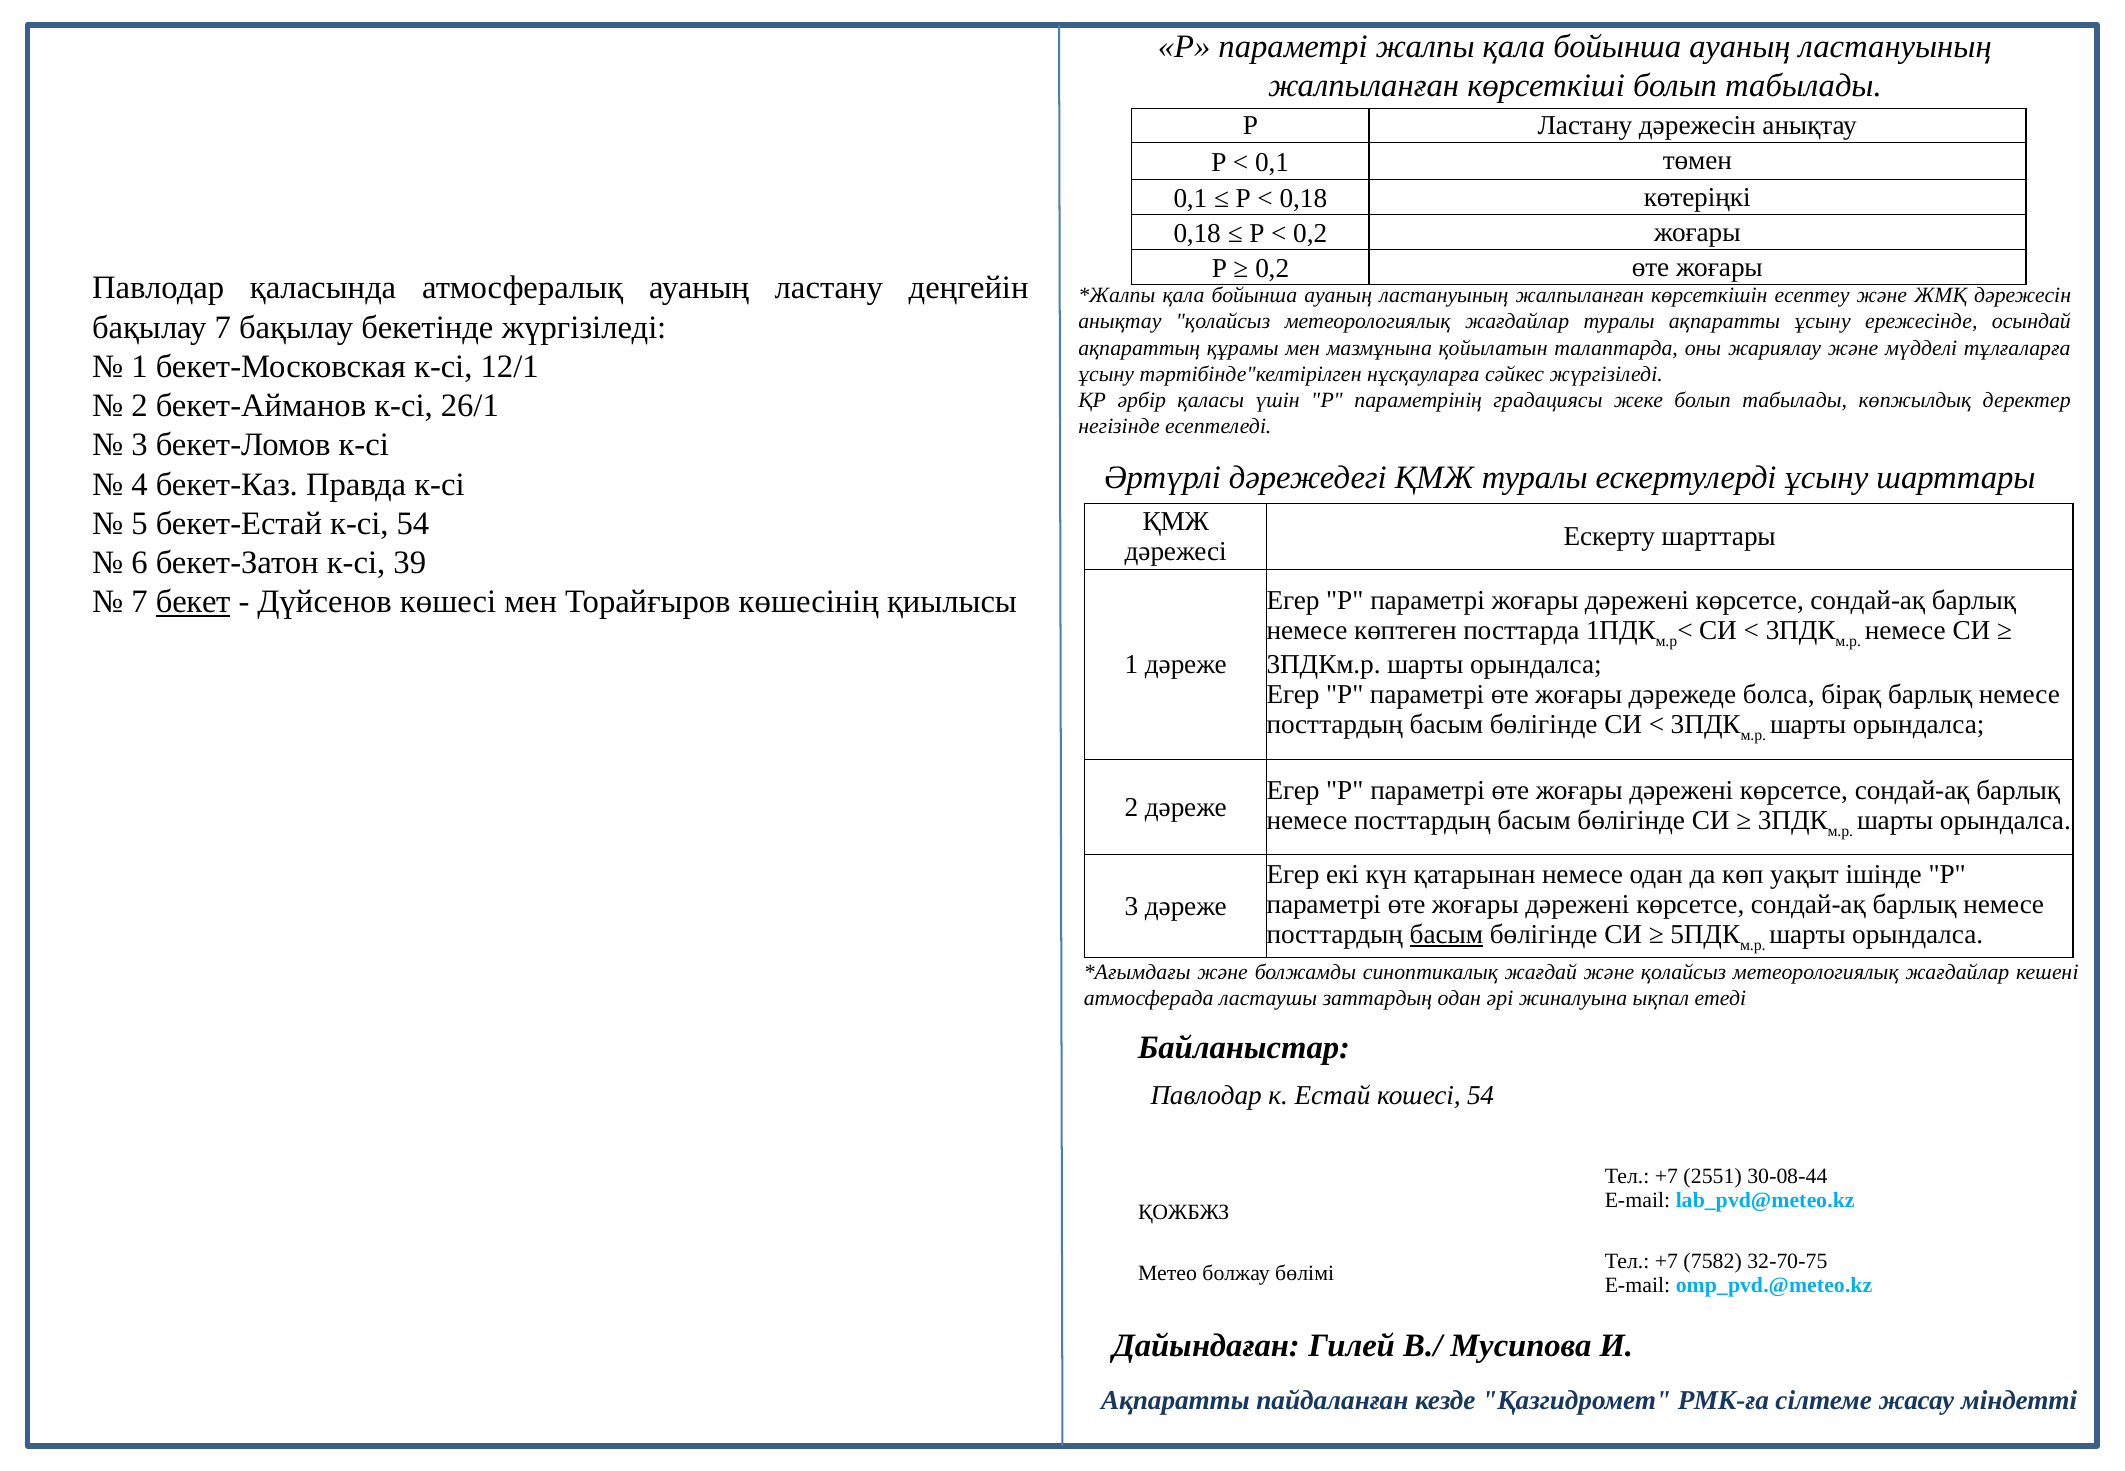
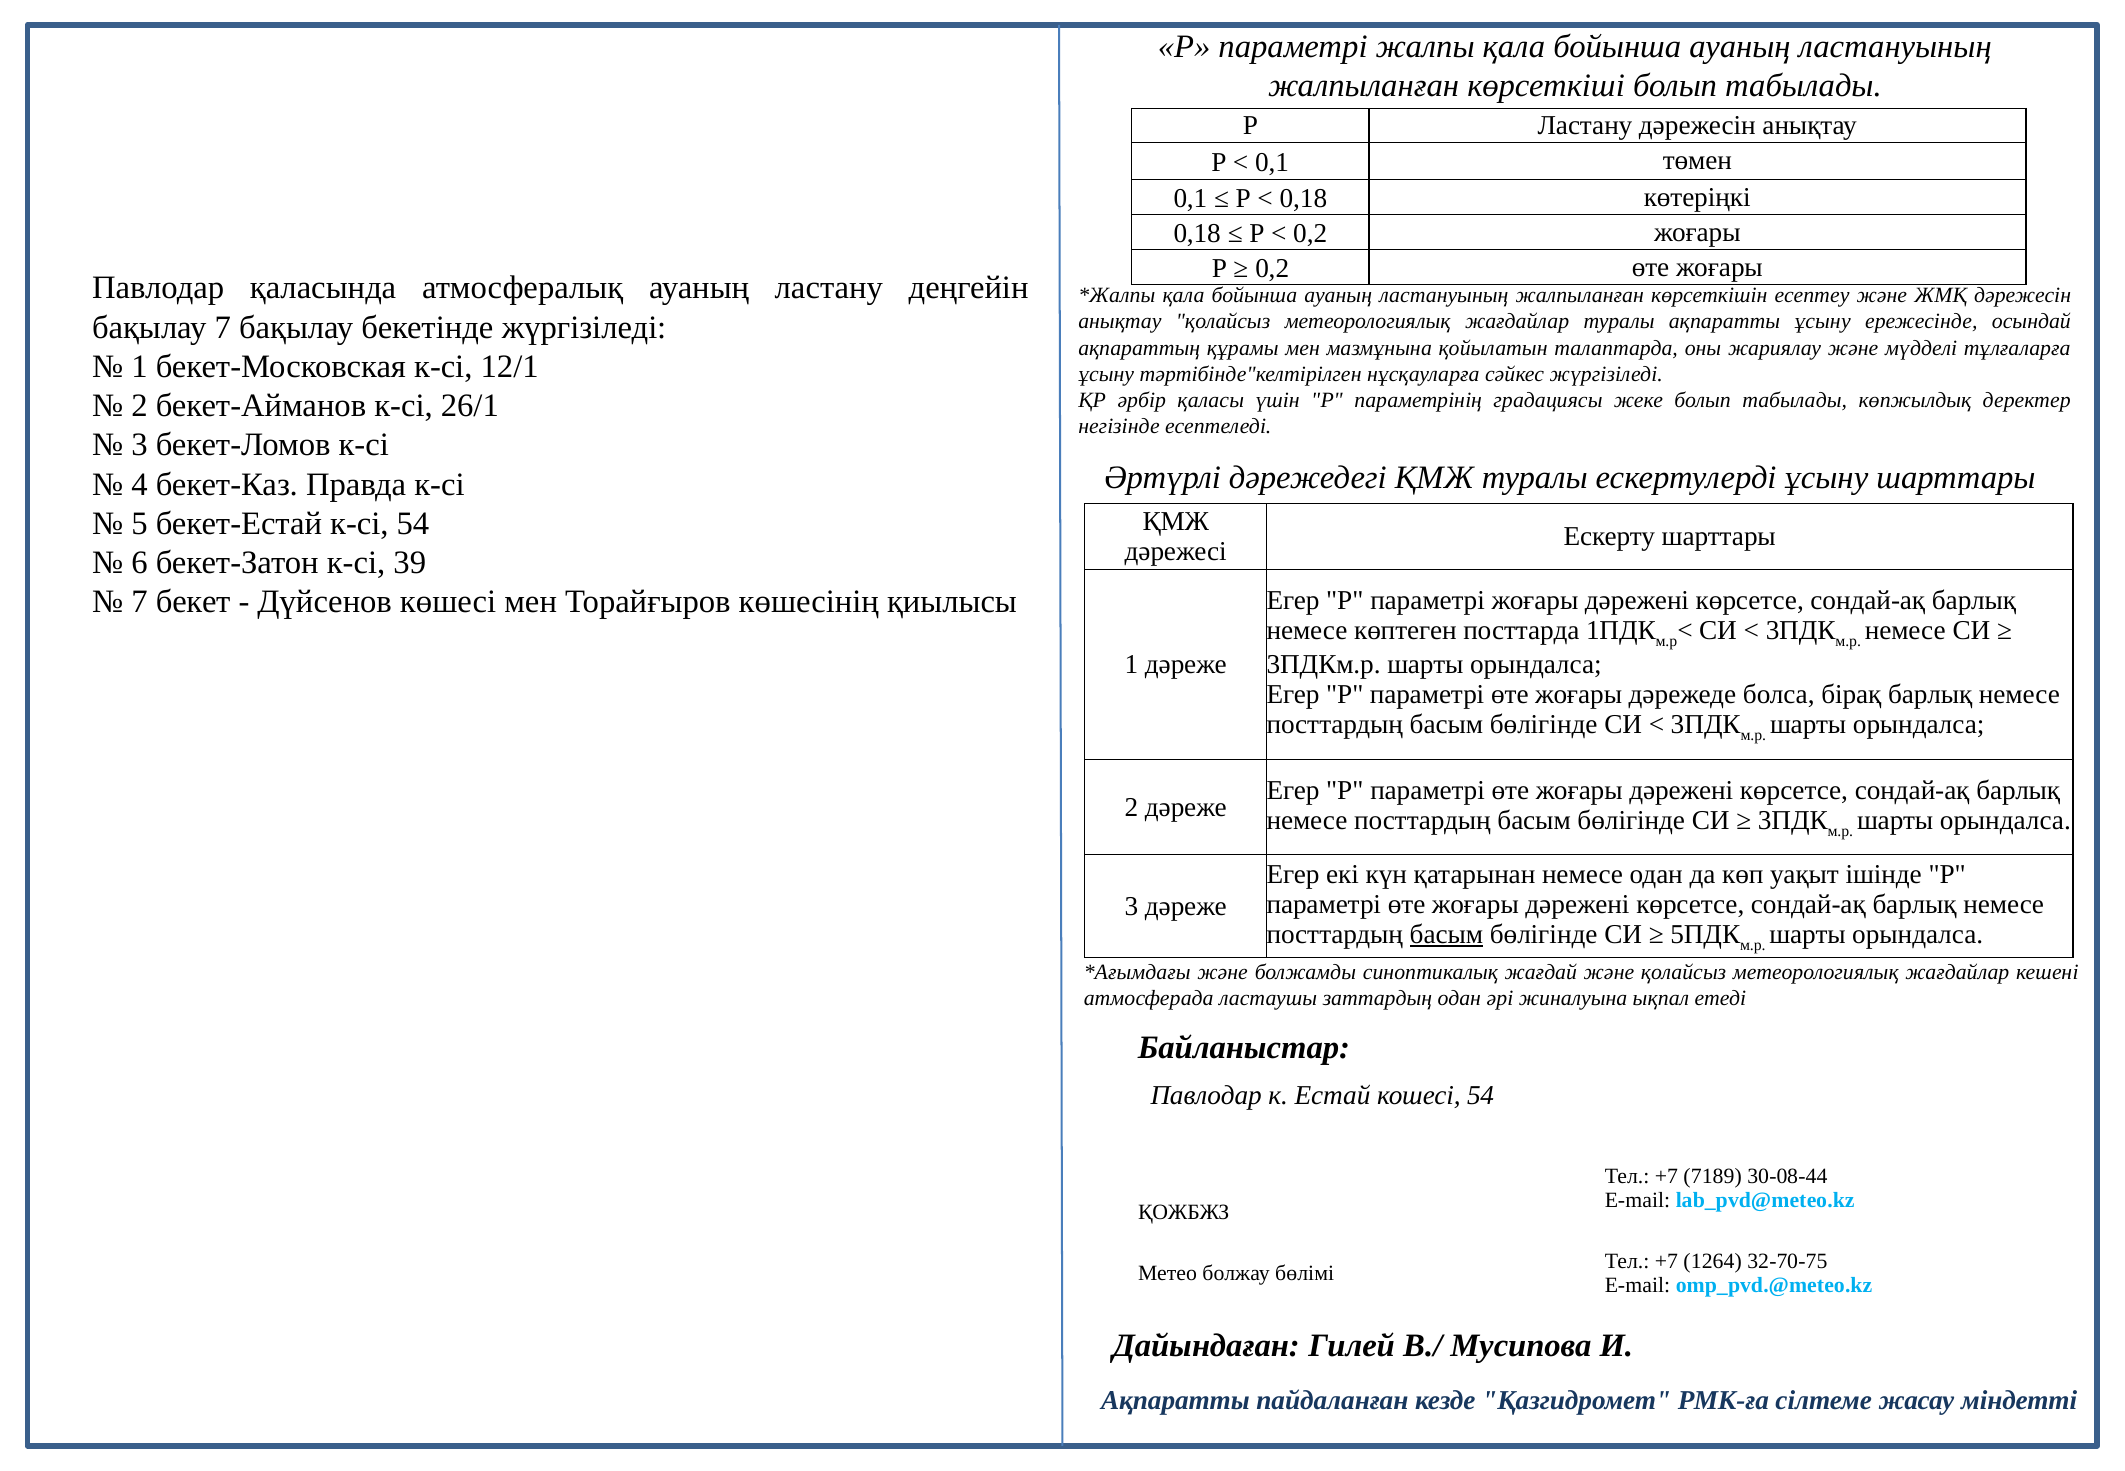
бекет underline: present -> none
2551: 2551 -> 7189
7582: 7582 -> 1264
